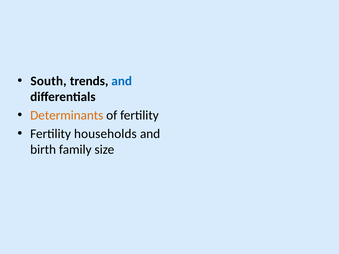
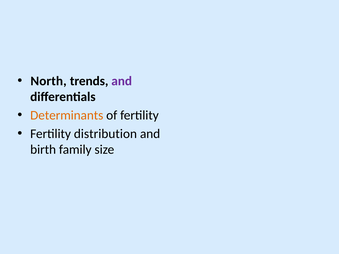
South: South -> North
and at (122, 81) colour: blue -> purple
households: households -> distribution
